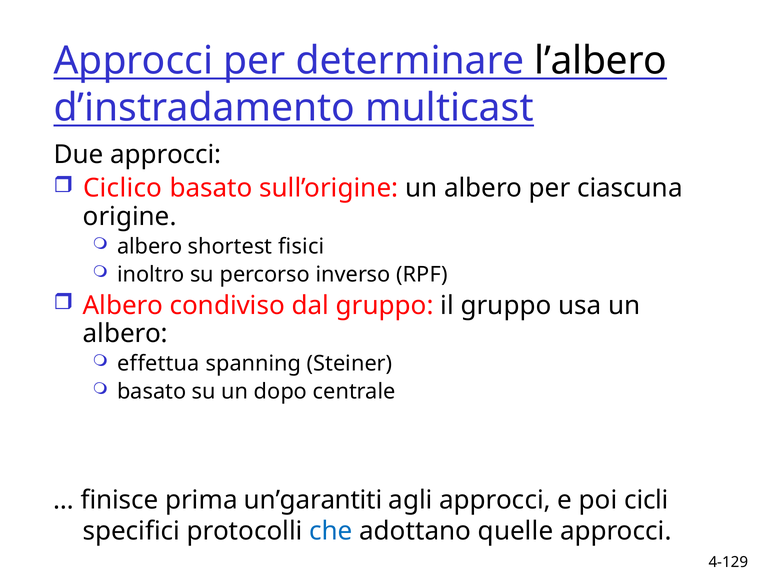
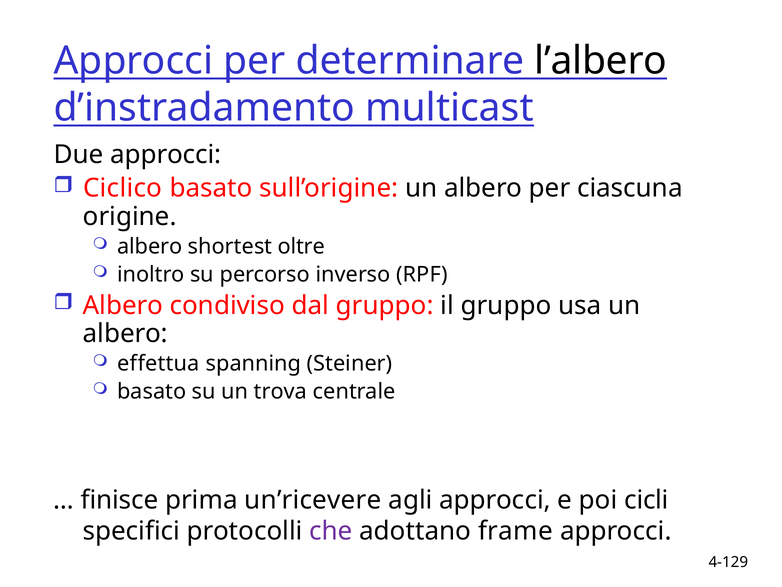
fisici: fisici -> oltre
dopo: dopo -> trova
un’garantiti: un’garantiti -> un’ricevere
che colour: blue -> purple
quelle: quelle -> frame
